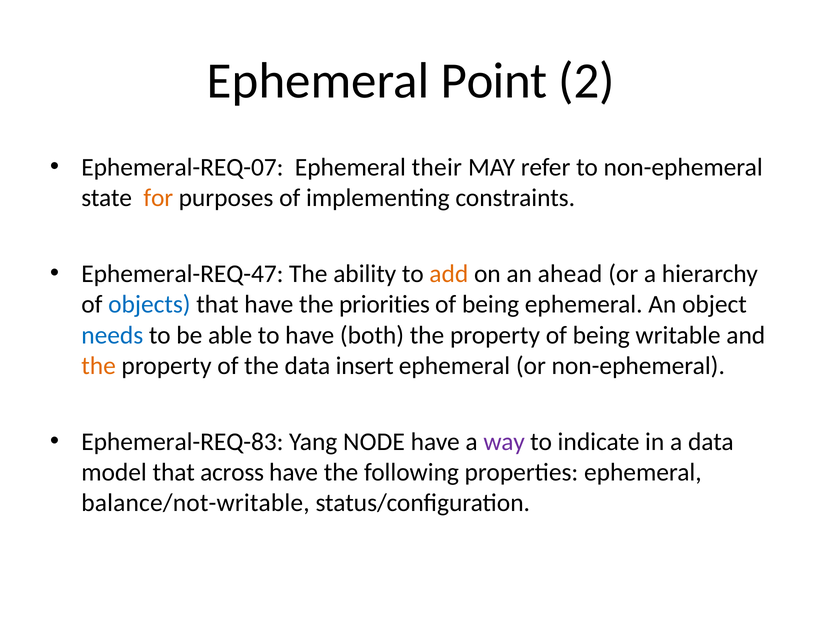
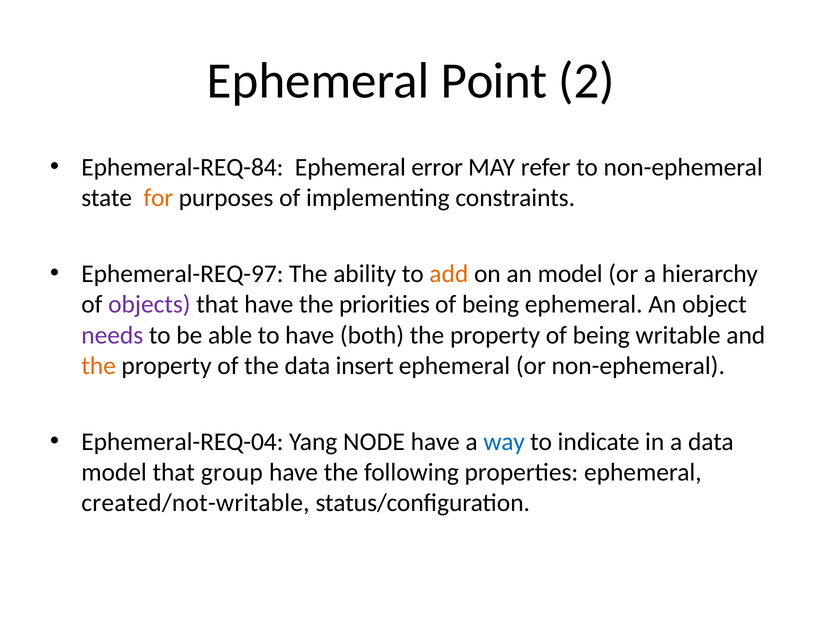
Ephemeral-REQ-07: Ephemeral-REQ-07 -> Ephemeral-REQ-84
their: their -> error
Ephemeral-REQ-47: Ephemeral-REQ-47 -> Ephemeral-REQ-97
an ahead: ahead -> model
objects colour: blue -> purple
needs colour: blue -> purple
Ephemeral-REQ-83: Ephemeral-REQ-83 -> Ephemeral-REQ-04
way colour: purple -> blue
across: across -> group
balance/not-writable: balance/not-writable -> created/not-writable
